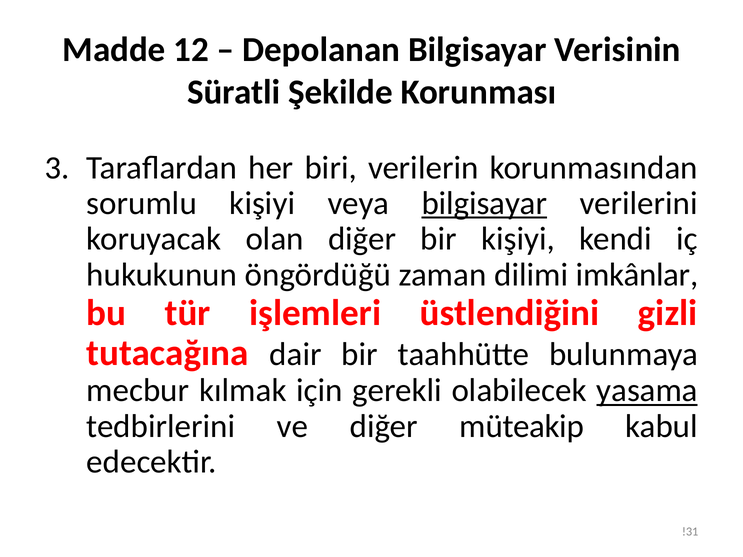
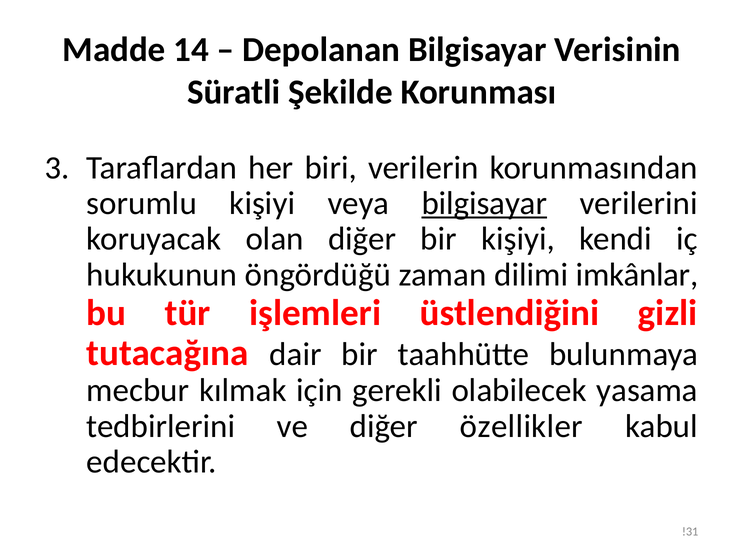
12: 12 -> 14
yasama underline: present -> none
müteakip: müteakip -> özellikler
